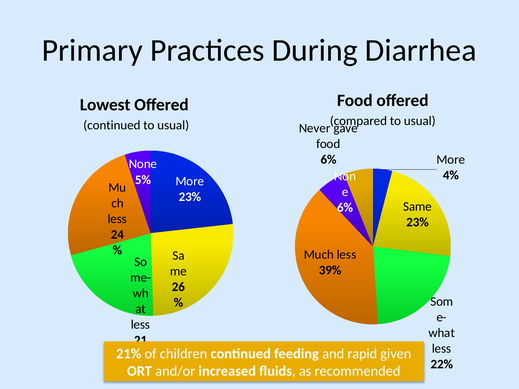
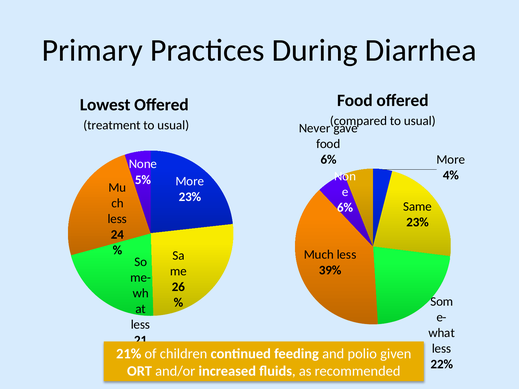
continued at (112, 125): continued -> treatment
rapid: rapid -> polio
